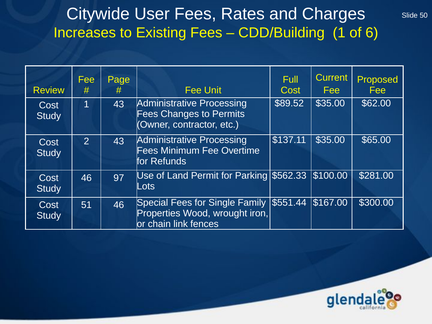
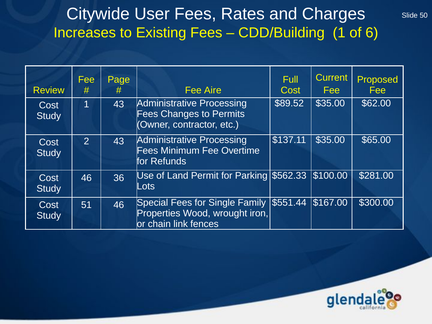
Unit: Unit -> Aire
97: 97 -> 36
